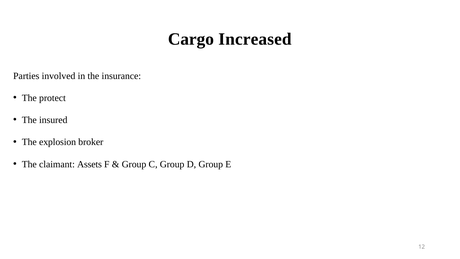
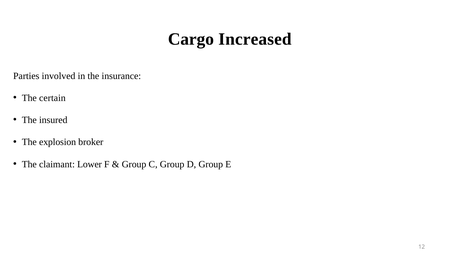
protect: protect -> certain
Assets: Assets -> Lower
